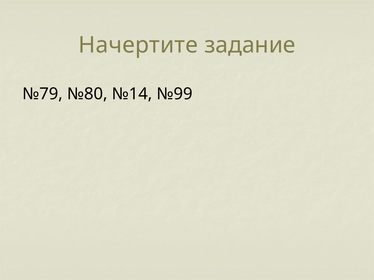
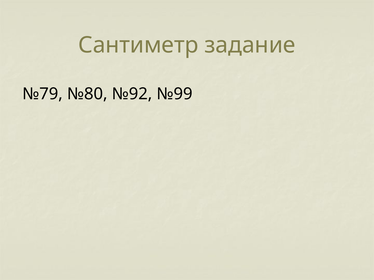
Начертите: Начертите -> Сантиметр
№14: №14 -> №92
